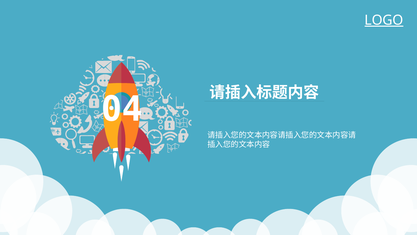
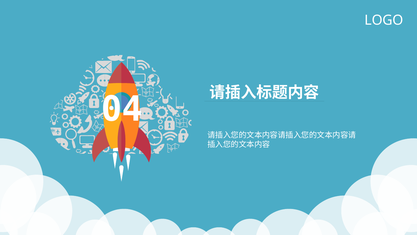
LOGO underline: present -> none
